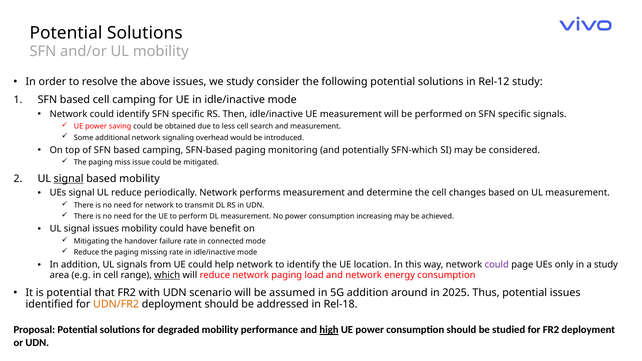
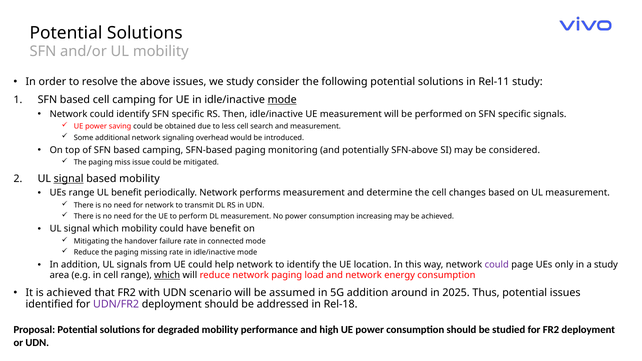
Rel-12: Rel-12 -> Rel-11
mode at (282, 100) underline: none -> present
SFN-which: SFN-which -> SFN-above
UEs signal: signal -> range
UL reduce: reduce -> benefit
signal issues: issues -> which
is potential: potential -> achieved
UDN/FR2 colour: orange -> purple
high underline: present -> none
